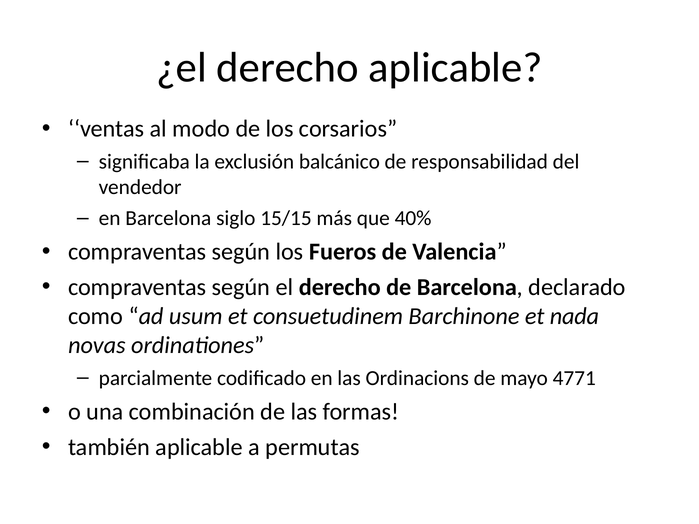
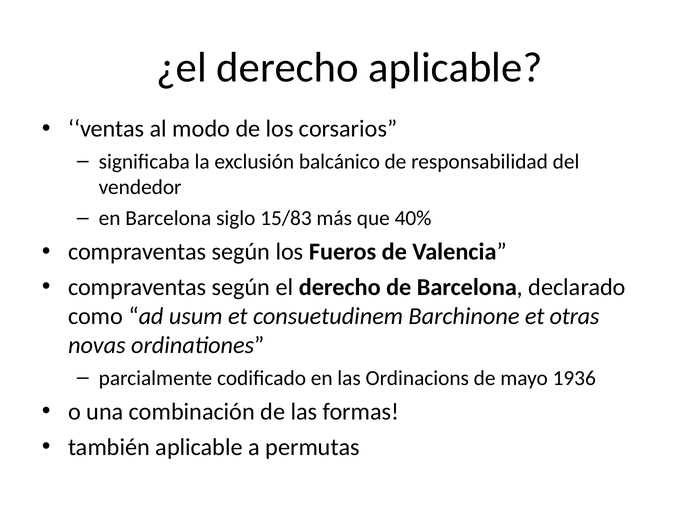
15/15: 15/15 -> 15/83
nada: nada -> otras
4771: 4771 -> 1936
